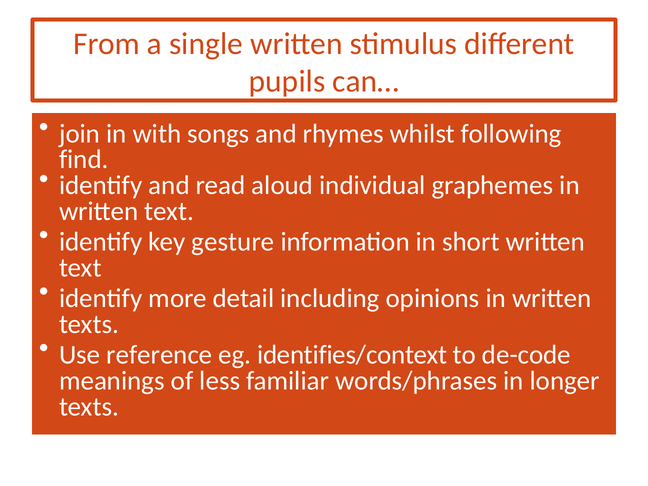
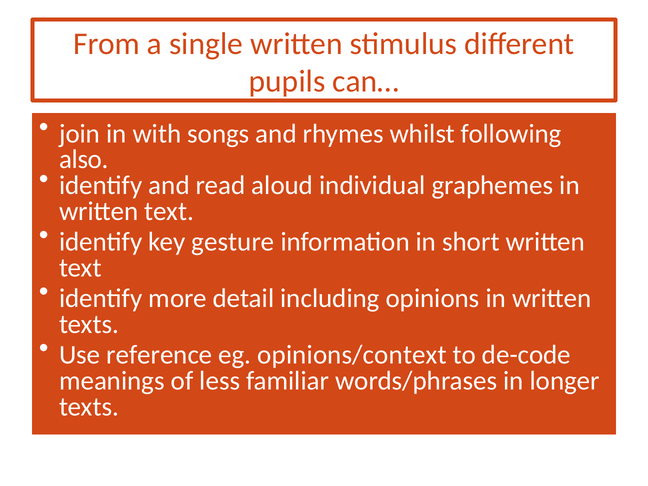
find: find -> also
identifies/context: identifies/context -> opinions/context
